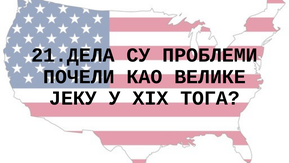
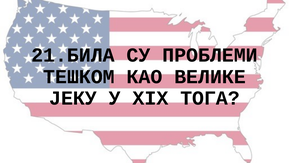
21.ДЕЛА: 21.ДЕЛА -> 21.БИЛА
ПОЧЕЛИ: ПОЧЕЛИ -> ТЕШКОМ
